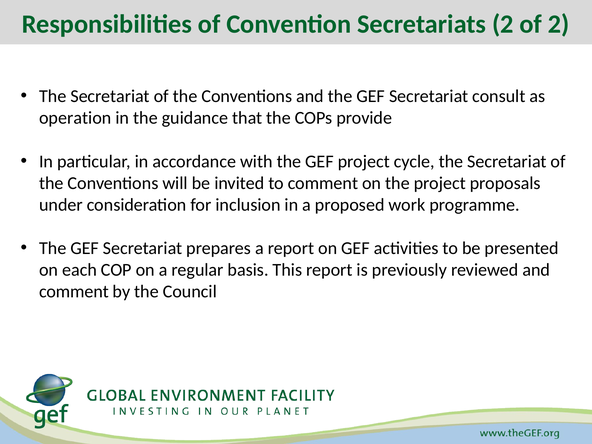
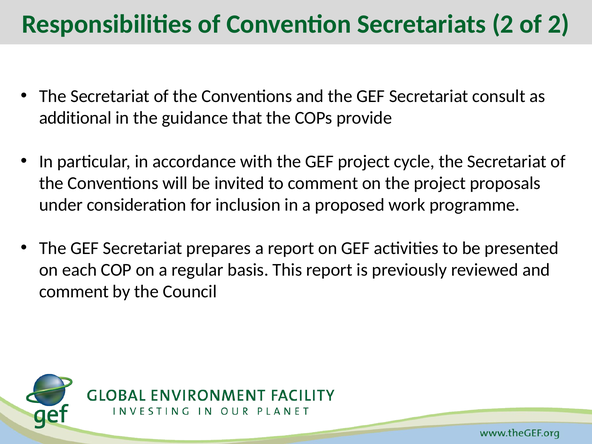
operation: operation -> additional
